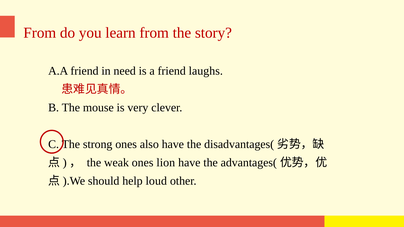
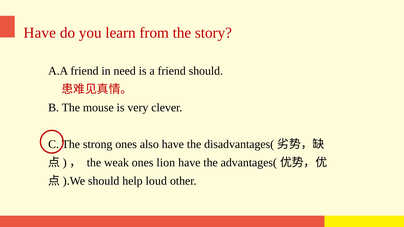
From at (40, 33): From -> Have
friend laughs: laughs -> should
